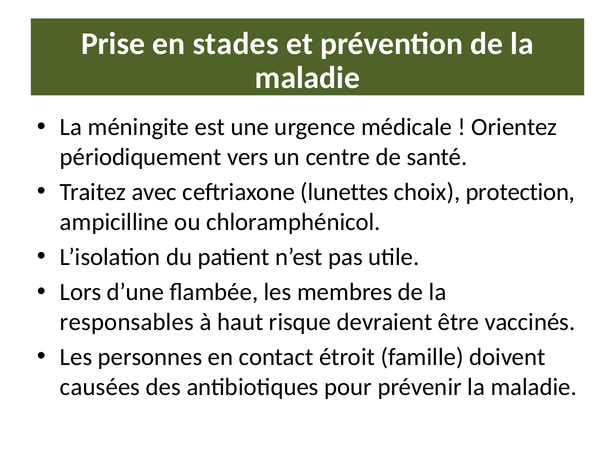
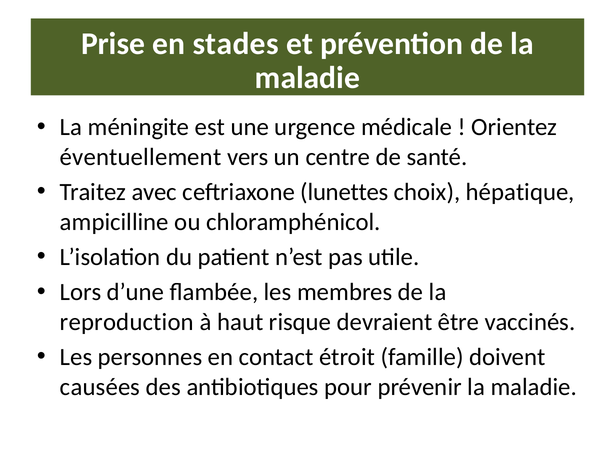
périodiquement: périodiquement -> éventuellement
protection: protection -> hépatique
responsables: responsables -> reproduction
